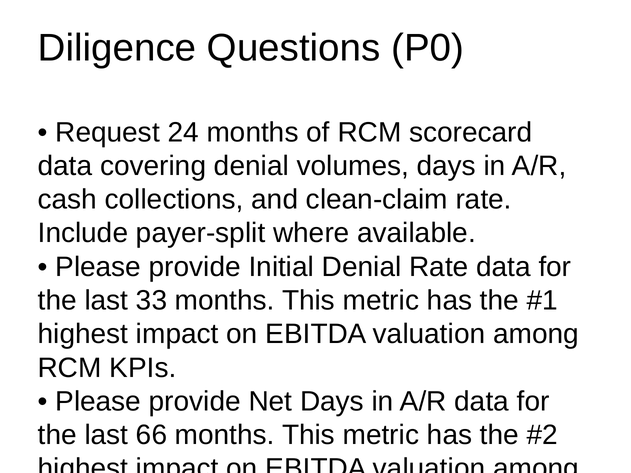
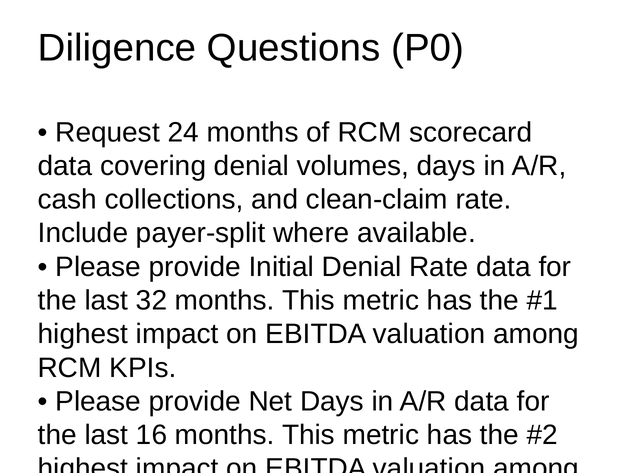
33: 33 -> 32
66: 66 -> 16
